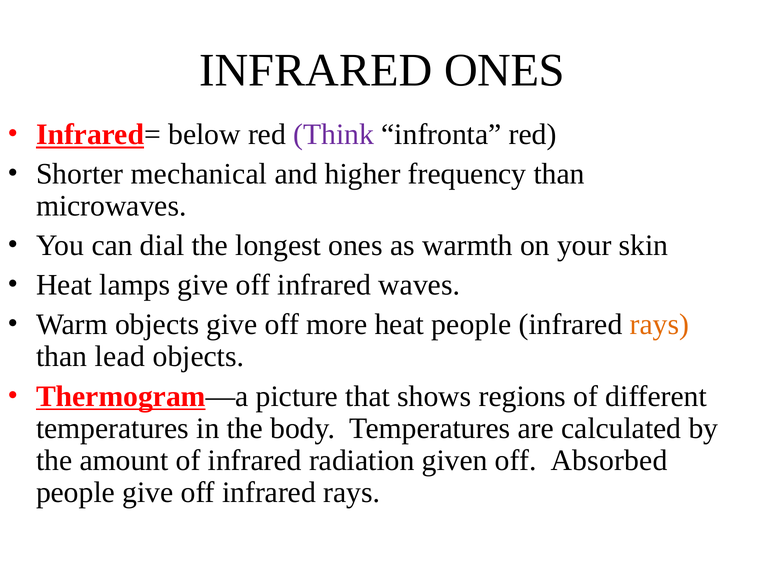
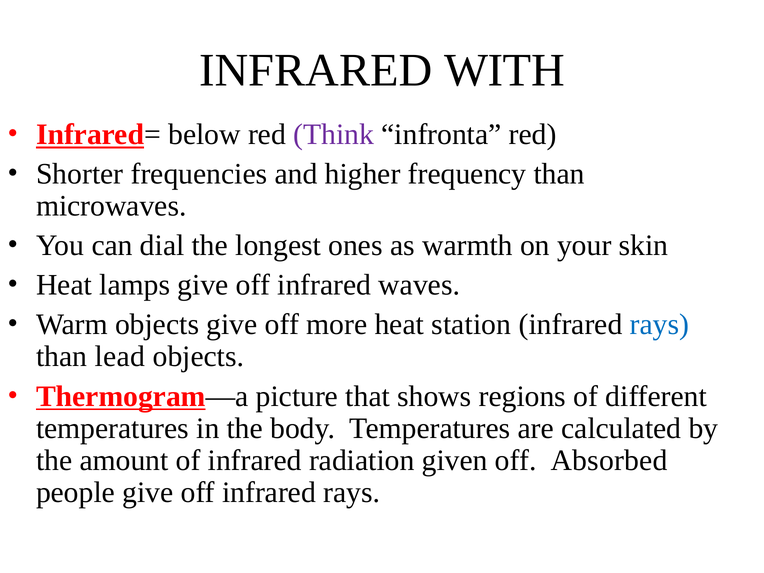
INFRARED ONES: ONES -> WITH
mechanical: mechanical -> frequencies
heat people: people -> station
rays at (659, 325) colour: orange -> blue
